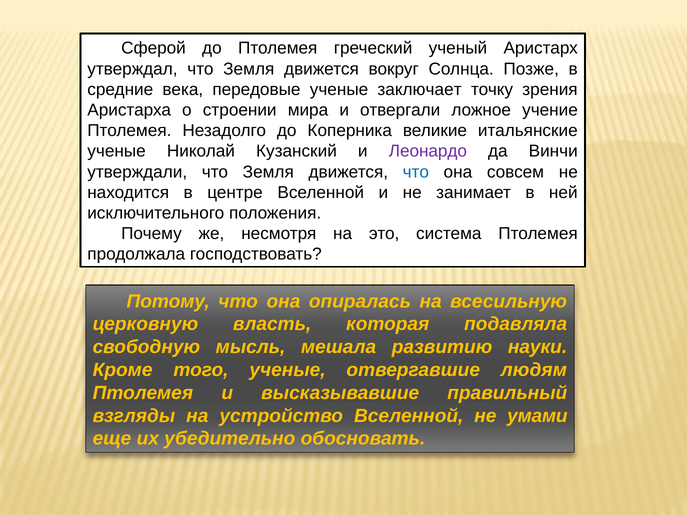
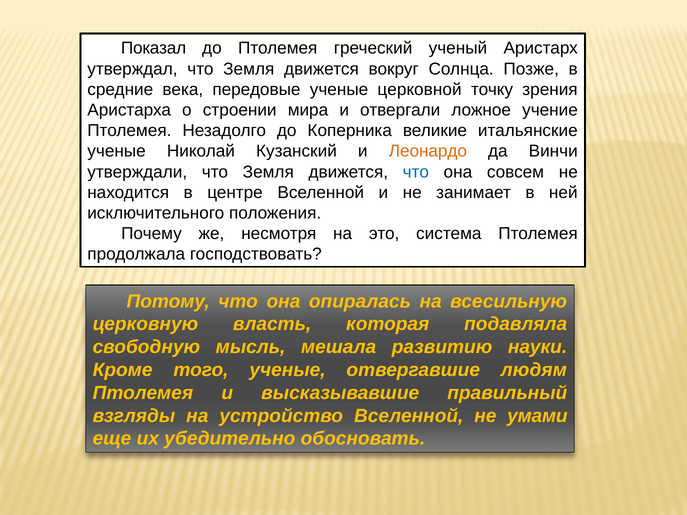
Сферой: Сферой -> Показал
заключает: заключает -> церковной
Леонардо colour: purple -> orange
